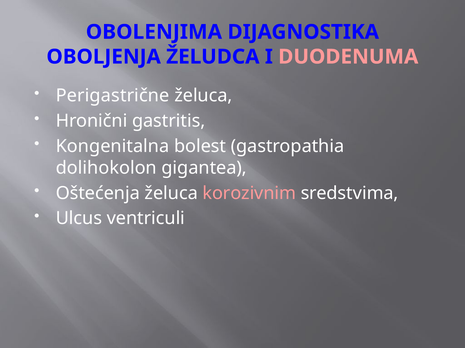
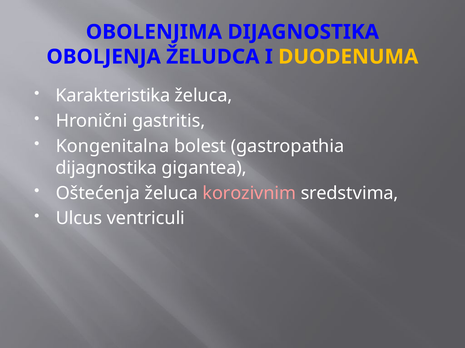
DUODENUMA colour: pink -> yellow
Perigastrične: Perigastrične -> Karakteristika
dolihokolon at (106, 168): dolihokolon -> dijagnostika
